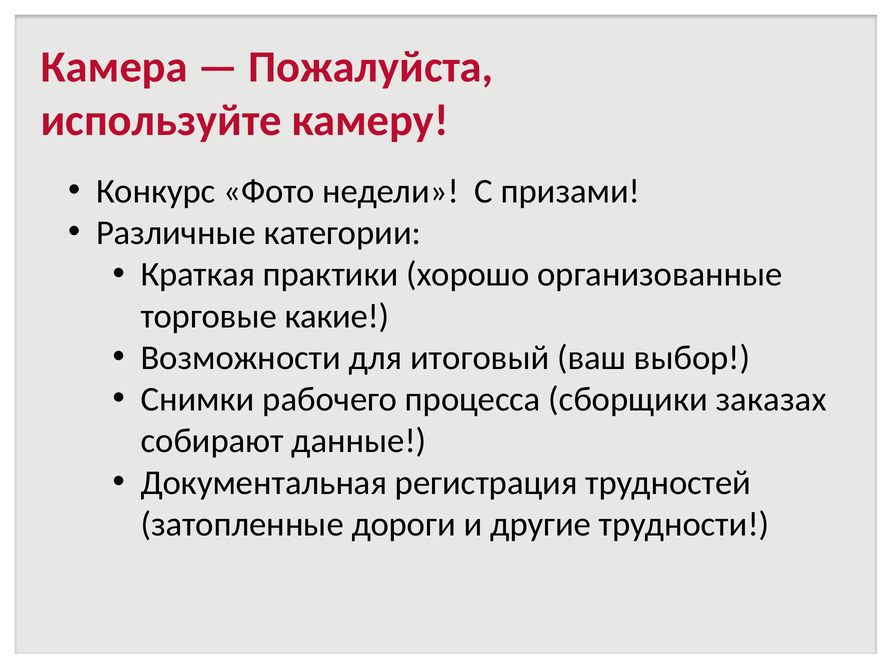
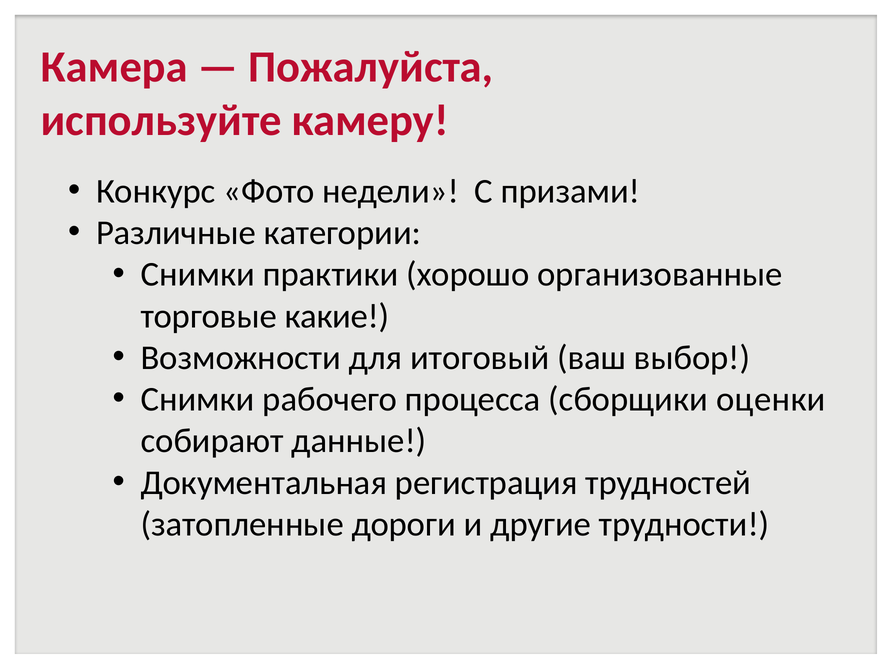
Краткая at (198, 274): Краткая -> Снимки
заказах: заказах -> оценки
